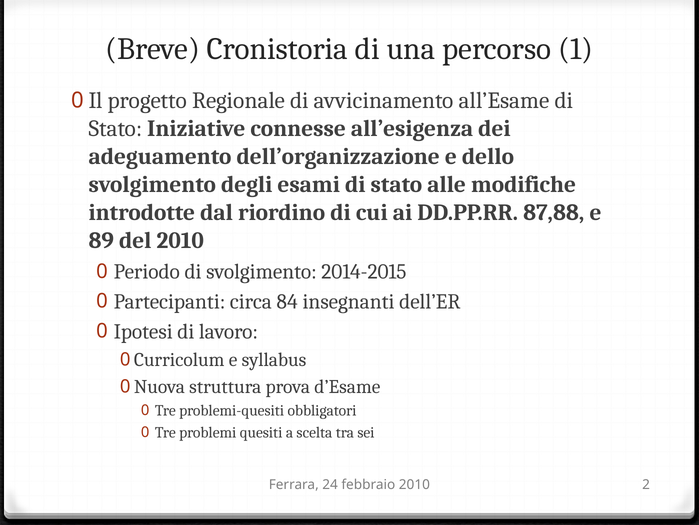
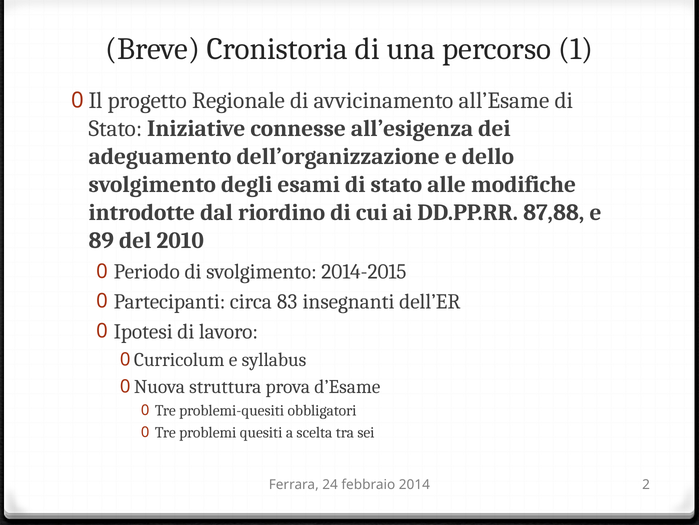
84: 84 -> 83
febbraio 2010: 2010 -> 2014
